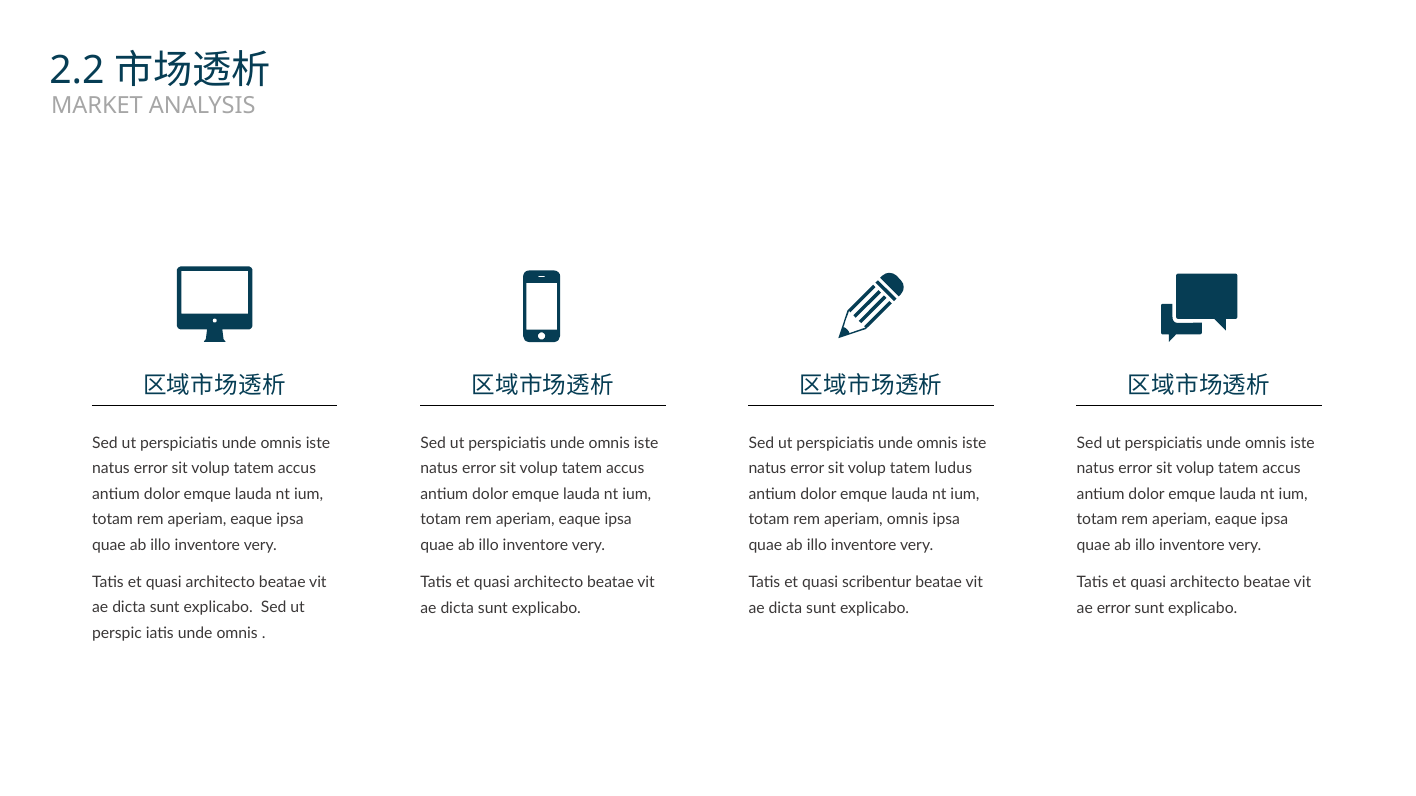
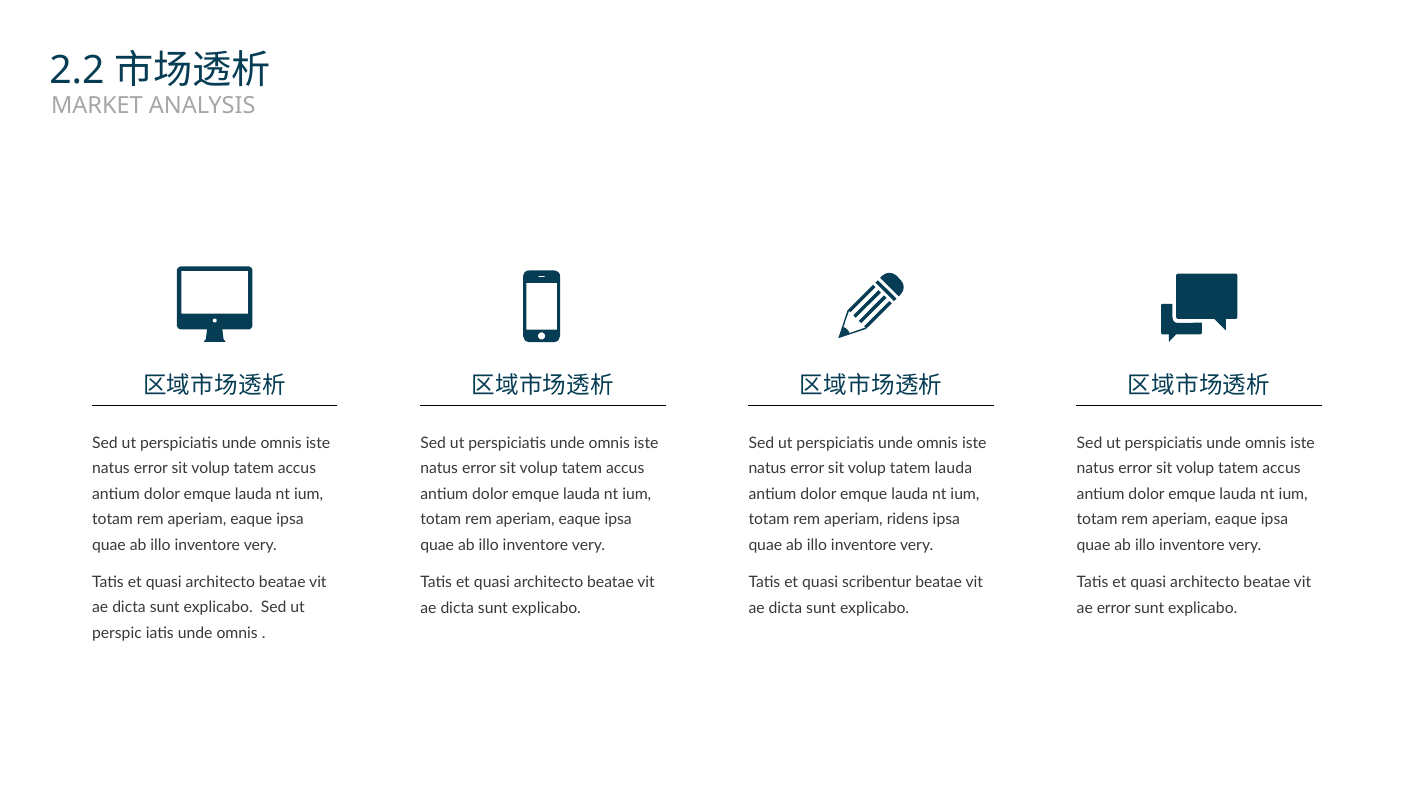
tatem ludus: ludus -> lauda
aperiam omnis: omnis -> ridens
